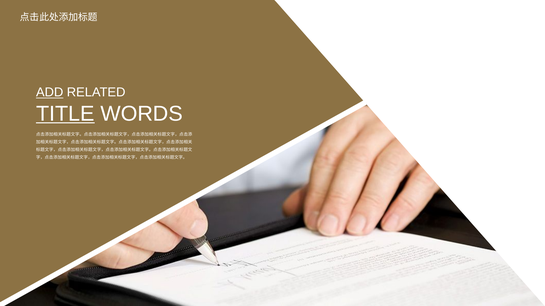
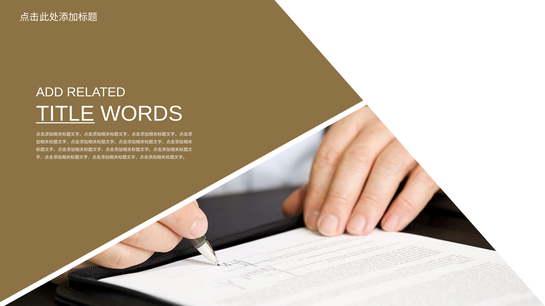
ADD underline: present -> none
